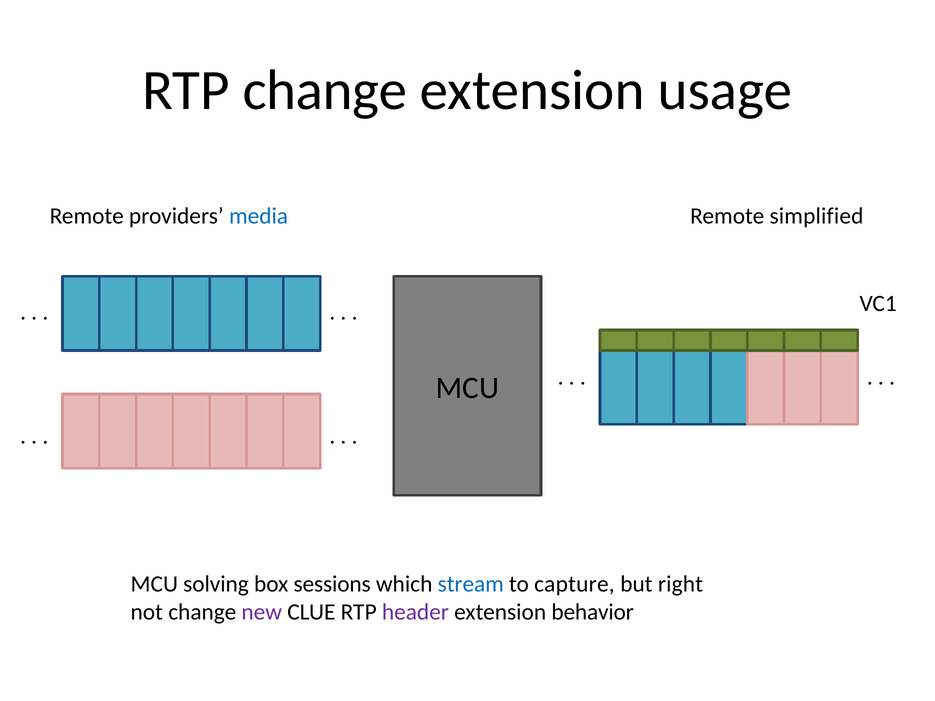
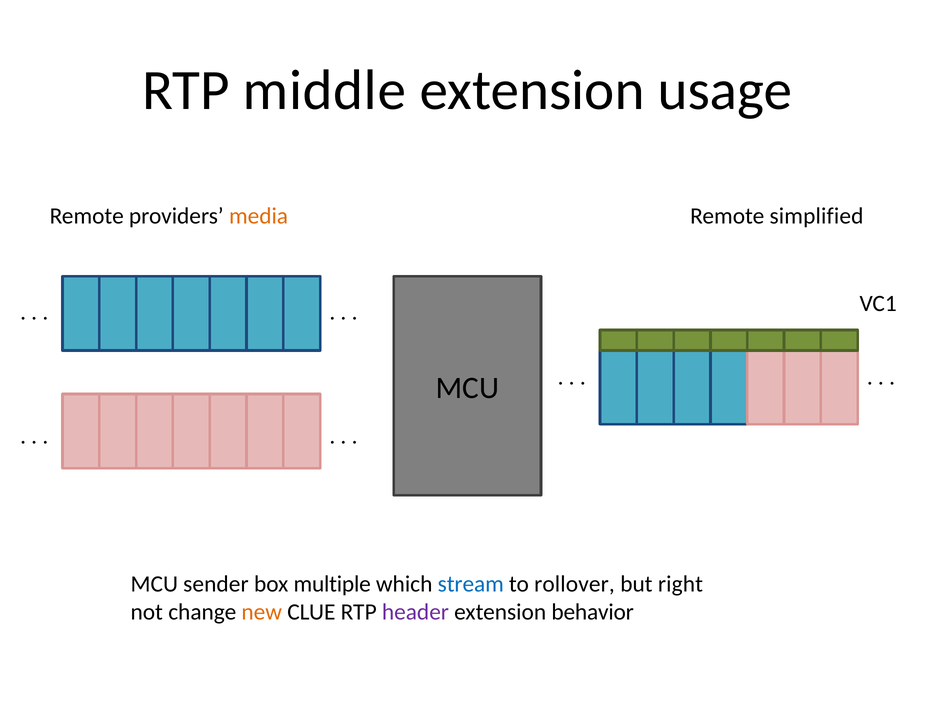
RTP change: change -> middle
media colour: blue -> orange
solving: solving -> sender
sessions: sessions -> multiple
capture: capture -> rollover
new colour: purple -> orange
